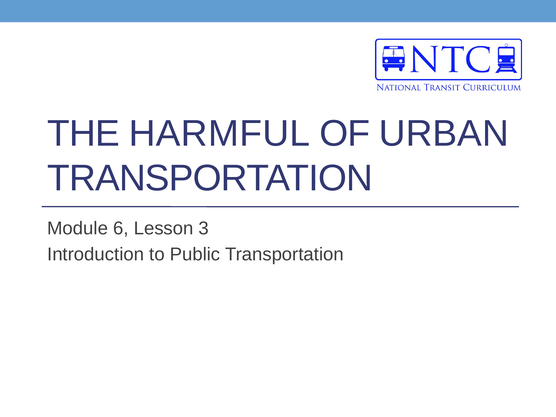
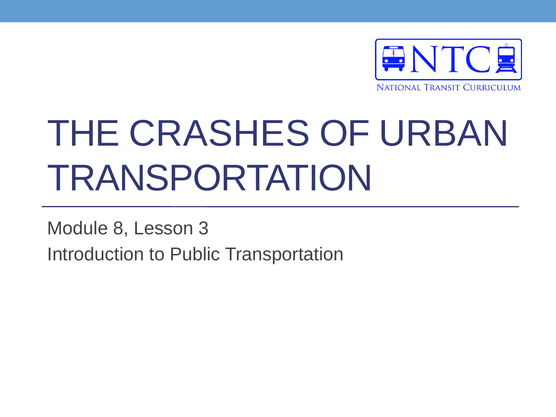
HARMFUL: HARMFUL -> CRASHES
6: 6 -> 8
